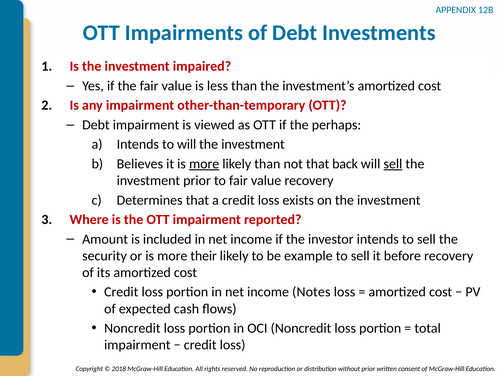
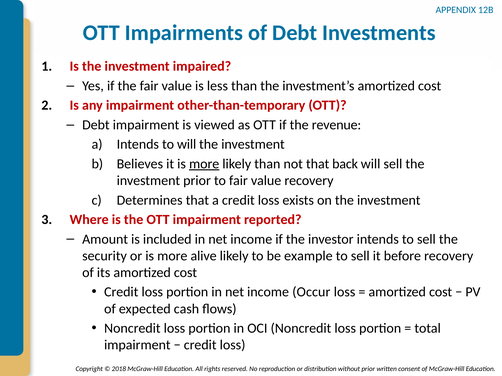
perhaps: perhaps -> revenue
sell at (393, 164) underline: present -> none
their: their -> alive
Notes: Notes -> Occur
